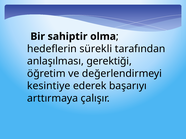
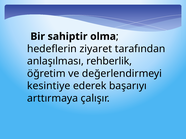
sürekli: sürekli -> ziyaret
gerektiği: gerektiği -> rehberlik
